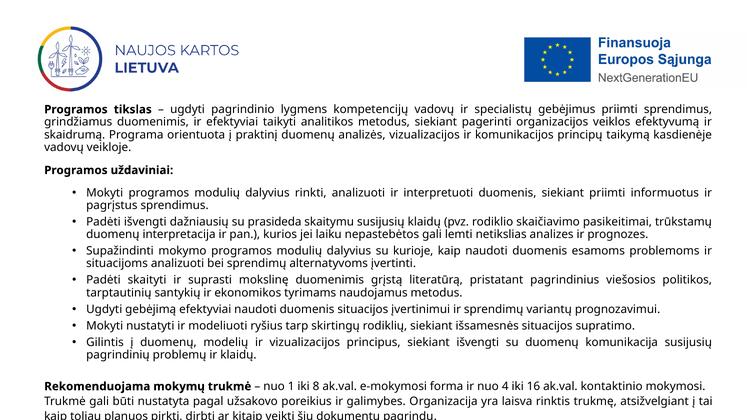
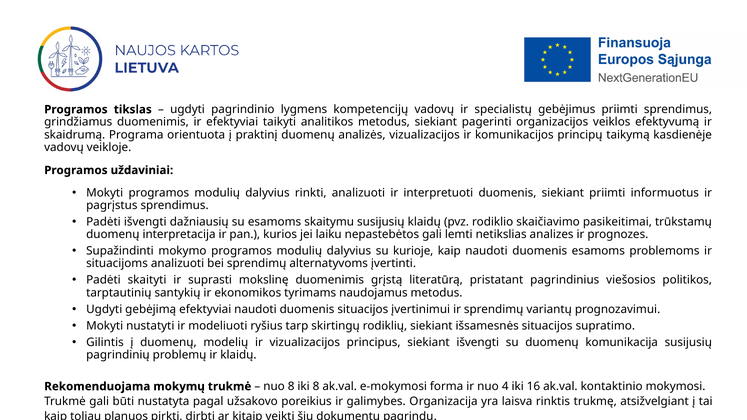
su prasideda: prasideda -> esamoms
nuo 1: 1 -> 8
